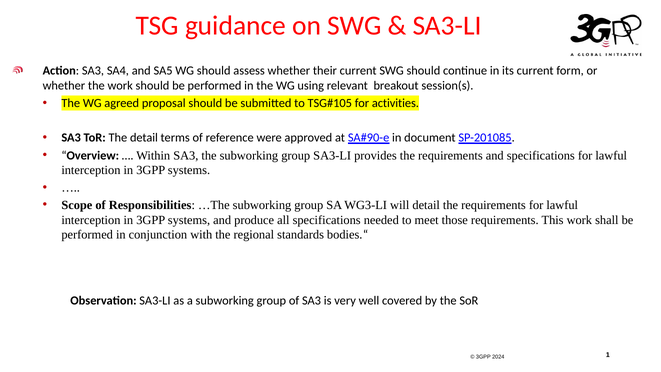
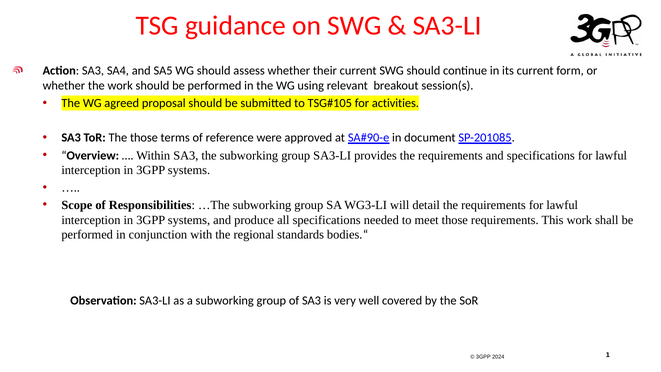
The detail: detail -> those
